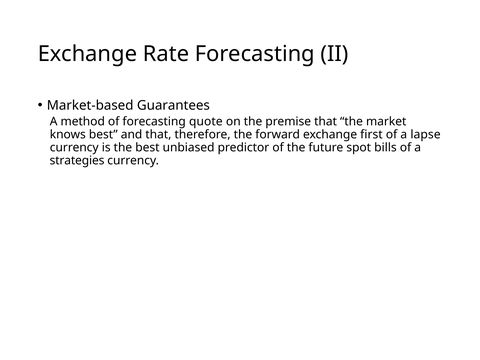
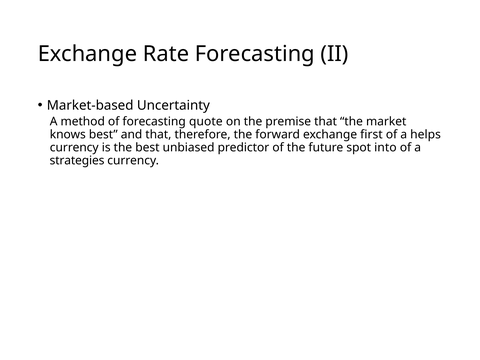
Guarantees: Guarantees -> Uncertainty
lapse: lapse -> helps
bills: bills -> into
